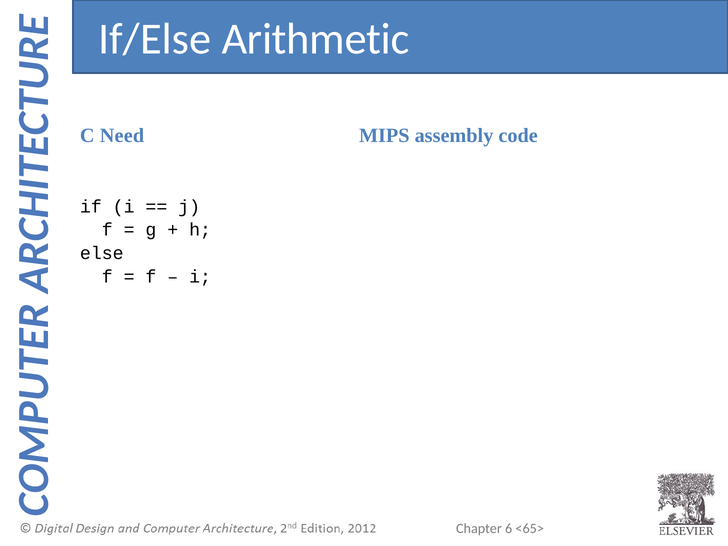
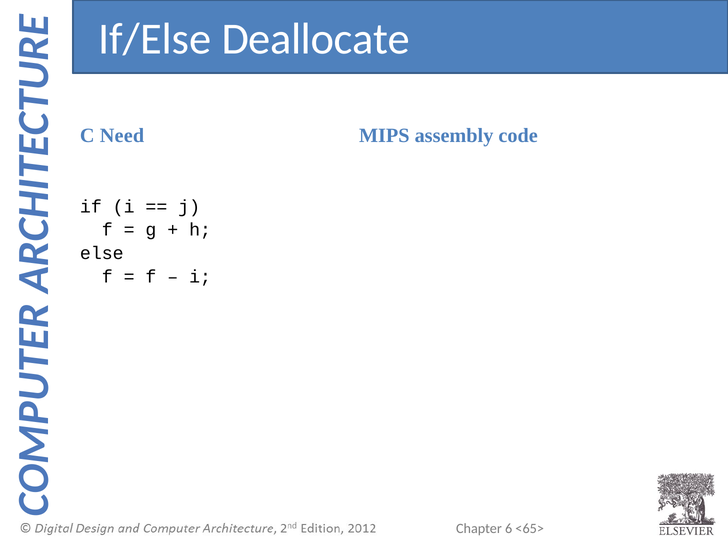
Arithmetic: Arithmetic -> Deallocate
